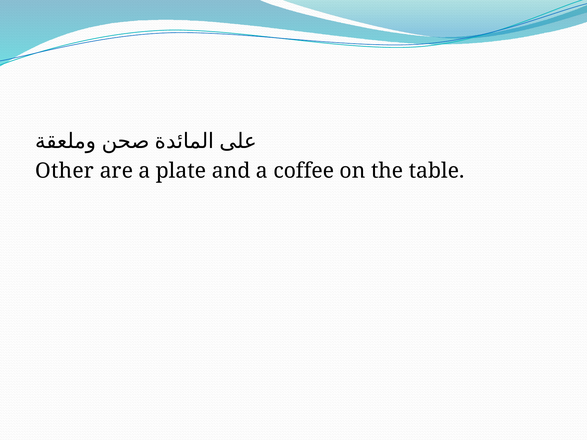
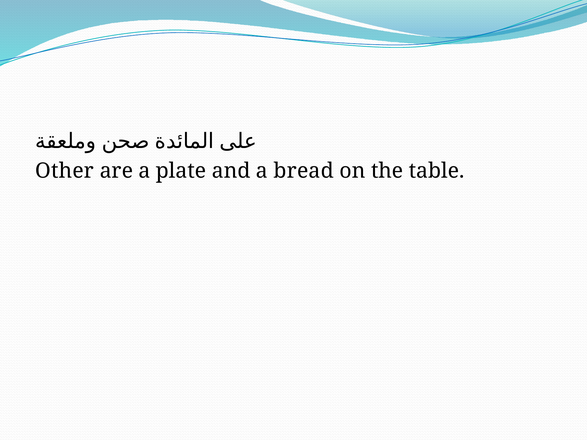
coffee: coffee -> bread
